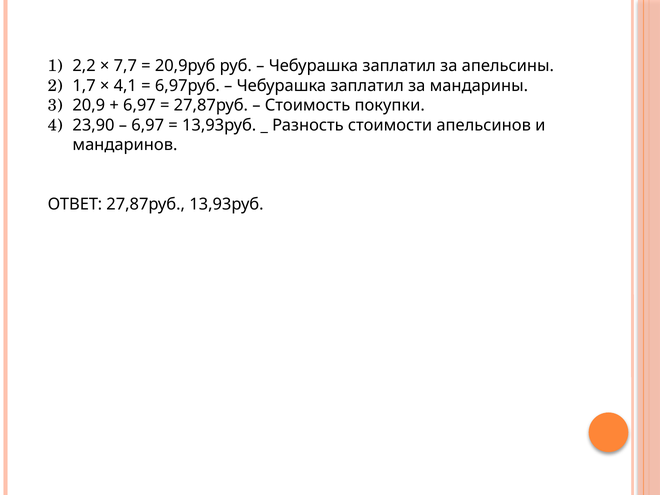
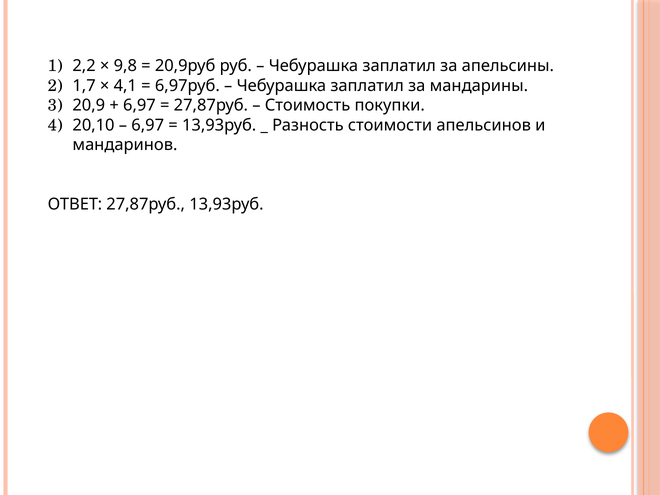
7,7: 7,7 -> 9,8
23,90: 23,90 -> 20,10
